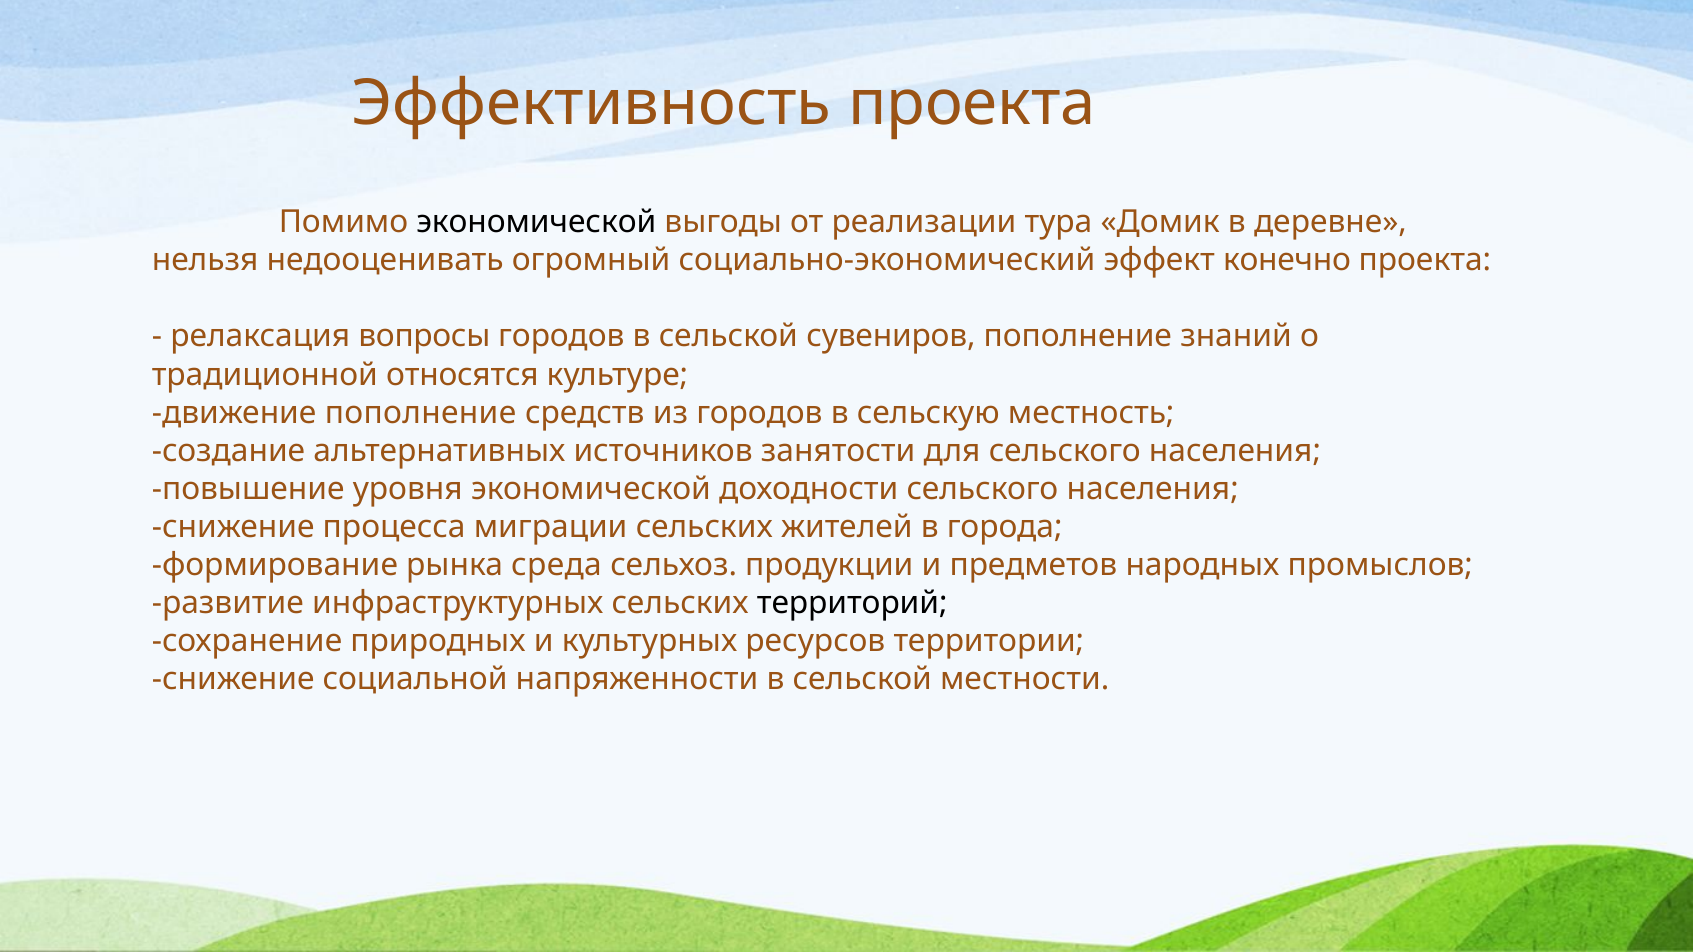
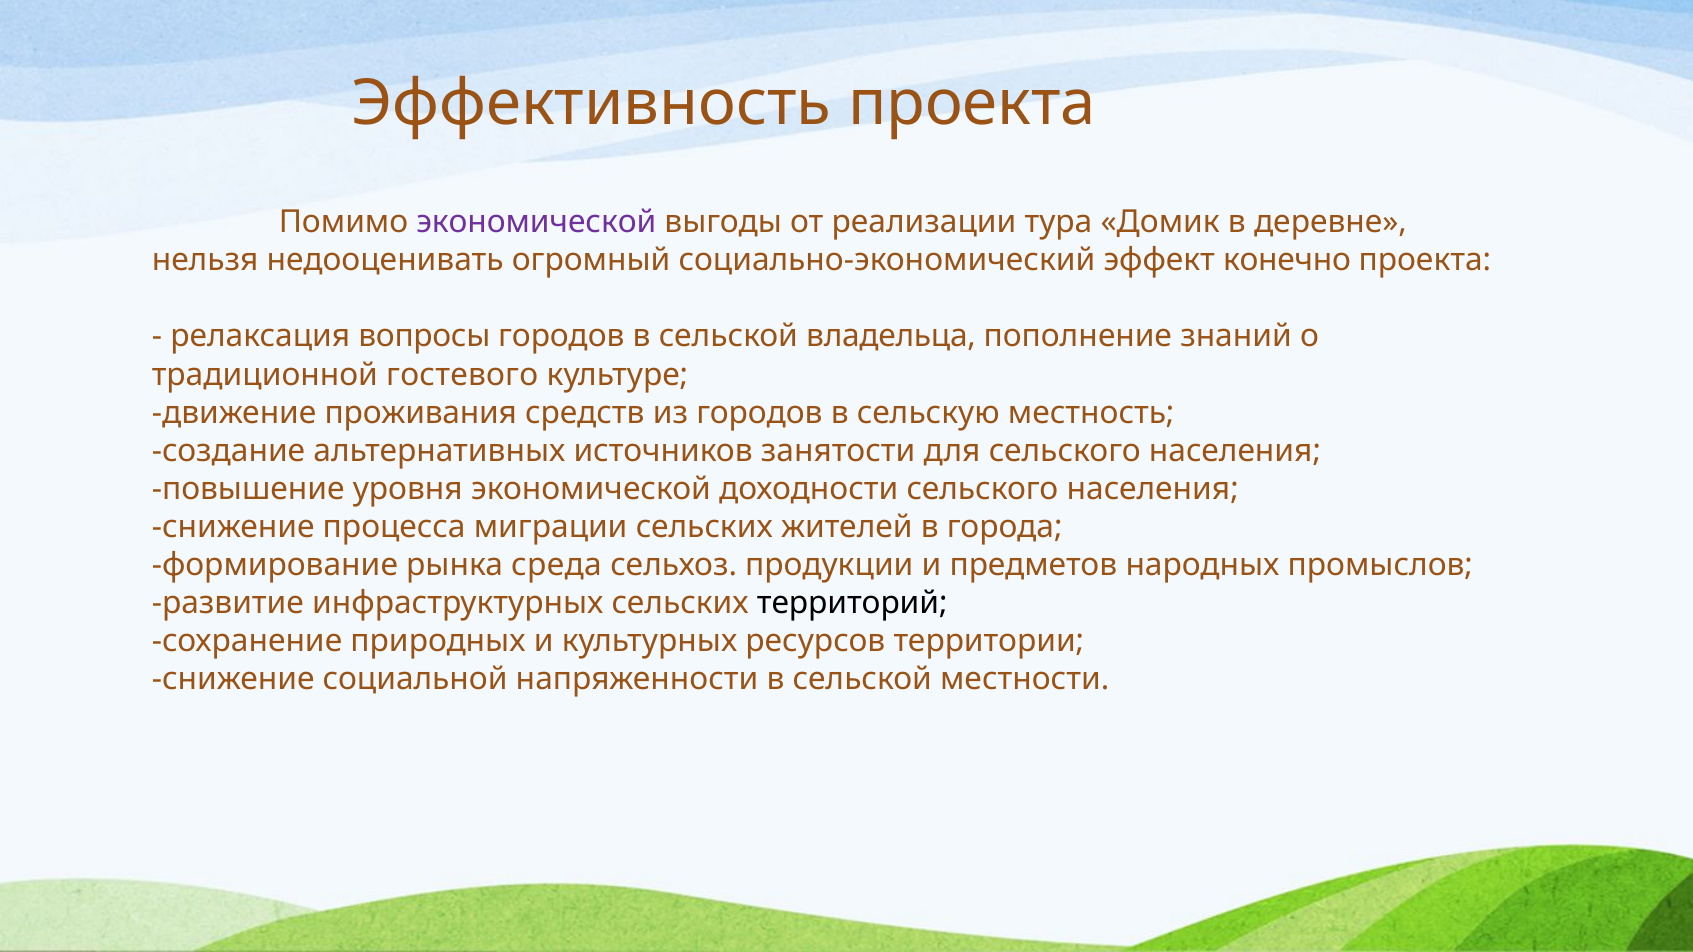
экономической at (536, 222) colour: black -> purple
сувениров: сувениров -> владельца
относятся: относятся -> гостевого
движение пополнение: пополнение -> проживания
